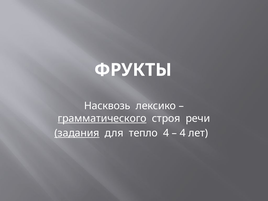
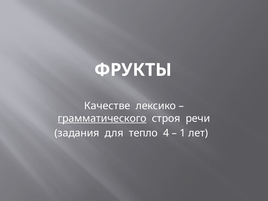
Насквозь: Насквозь -> Качестве
задания underline: present -> none
4 at (183, 133): 4 -> 1
